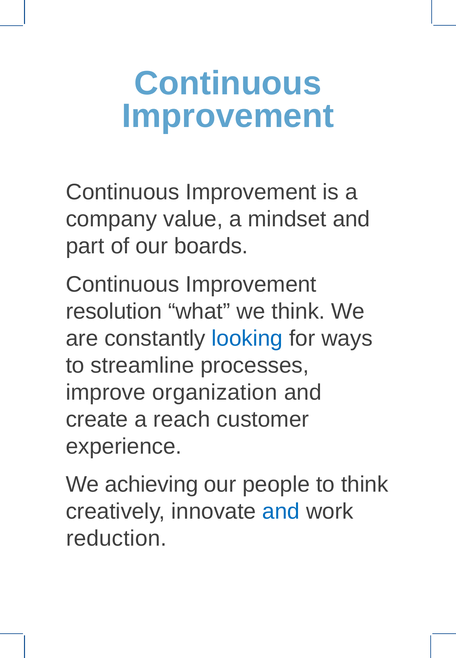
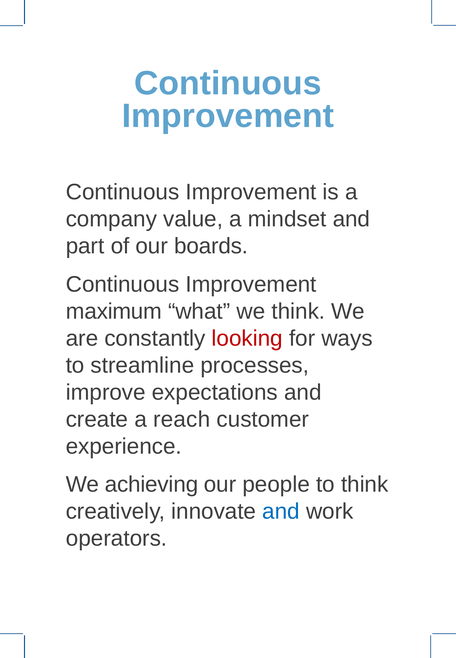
resolution: resolution -> maximum
looking colour: blue -> red
organization: organization -> expectations
reduction: reduction -> operators
